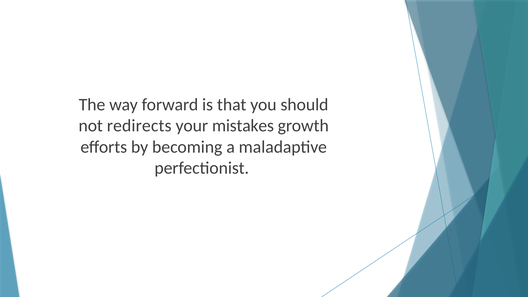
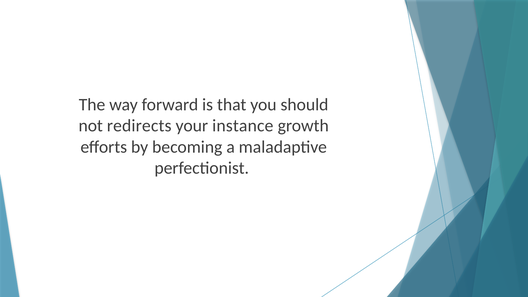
mistakes: mistakes -> instance
